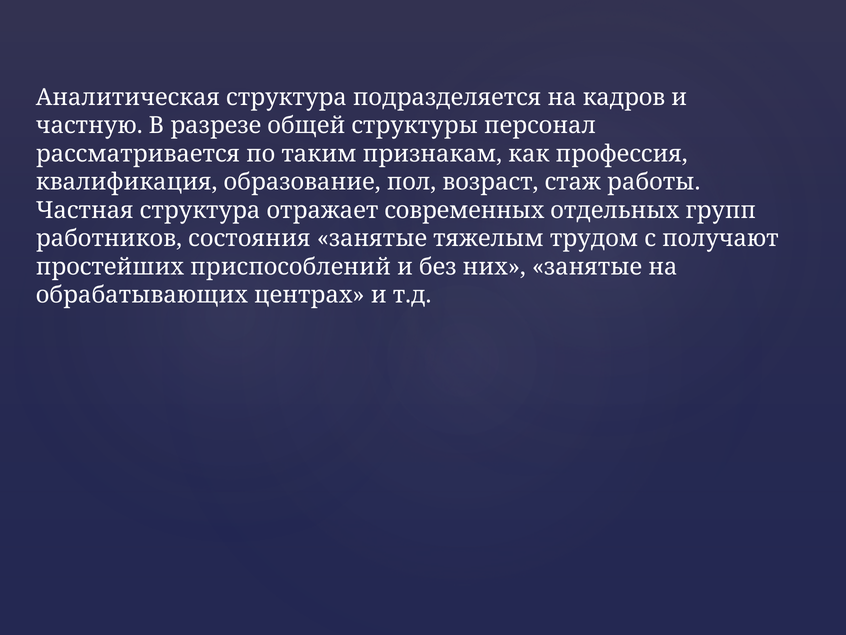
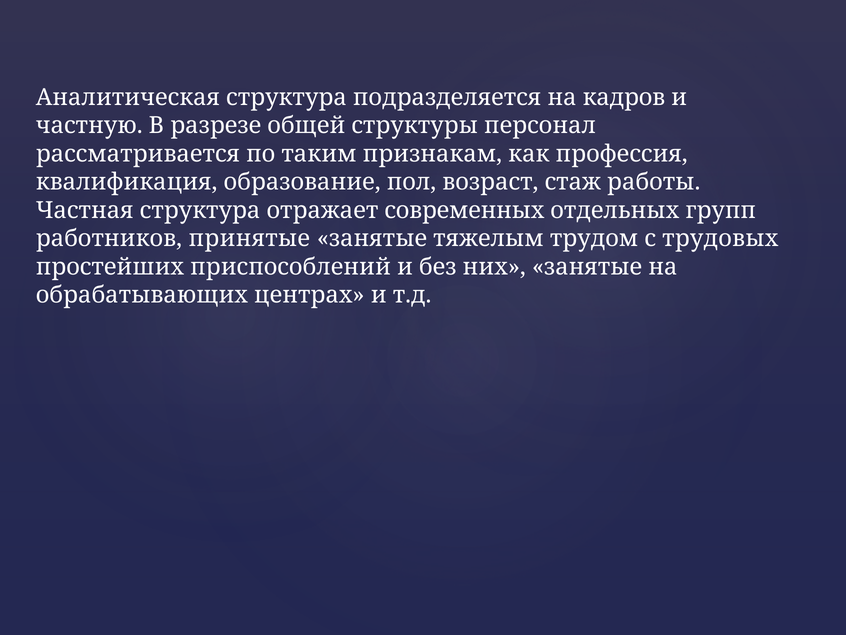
состояния: состояния -> принятые
получают: получают -> трудовых
